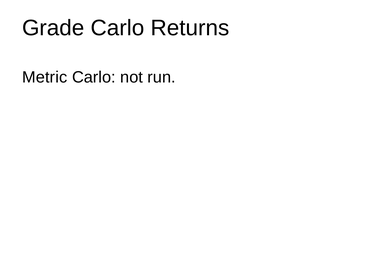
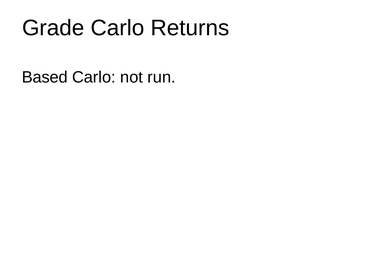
Metric: Metric -> Based
